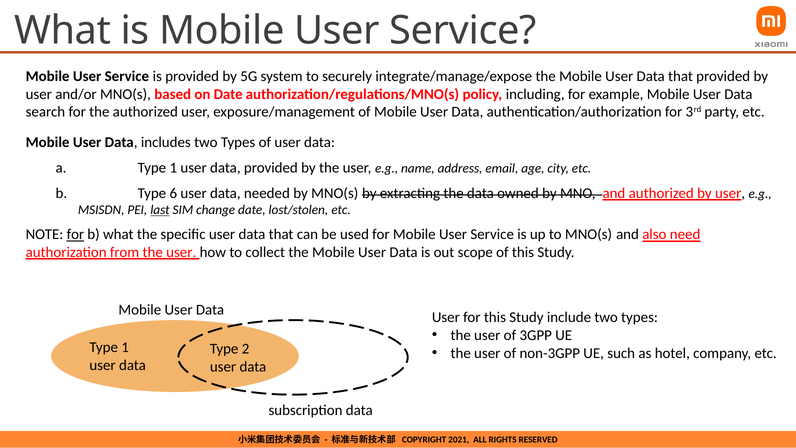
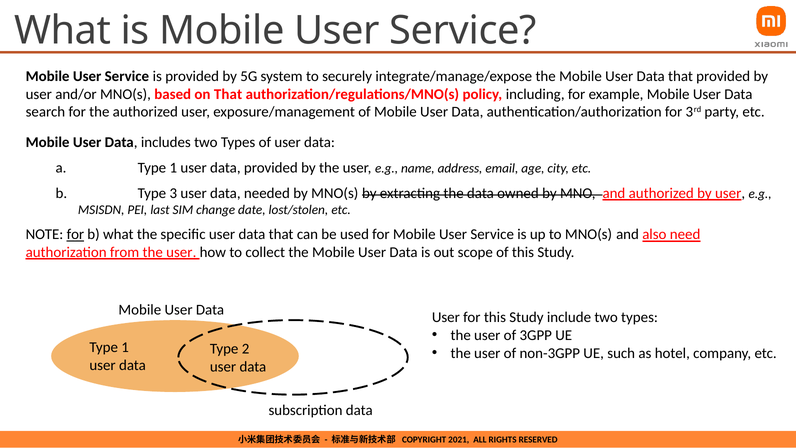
on Date: Date -> That
6: 6 -> 3
last underline: present -> none
